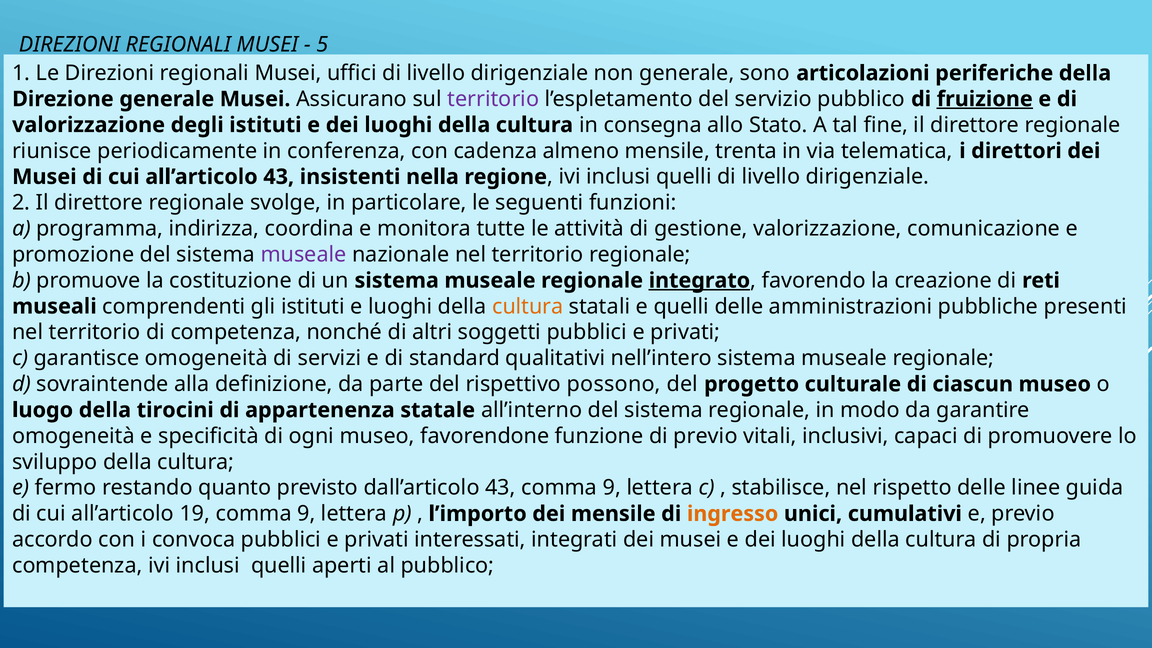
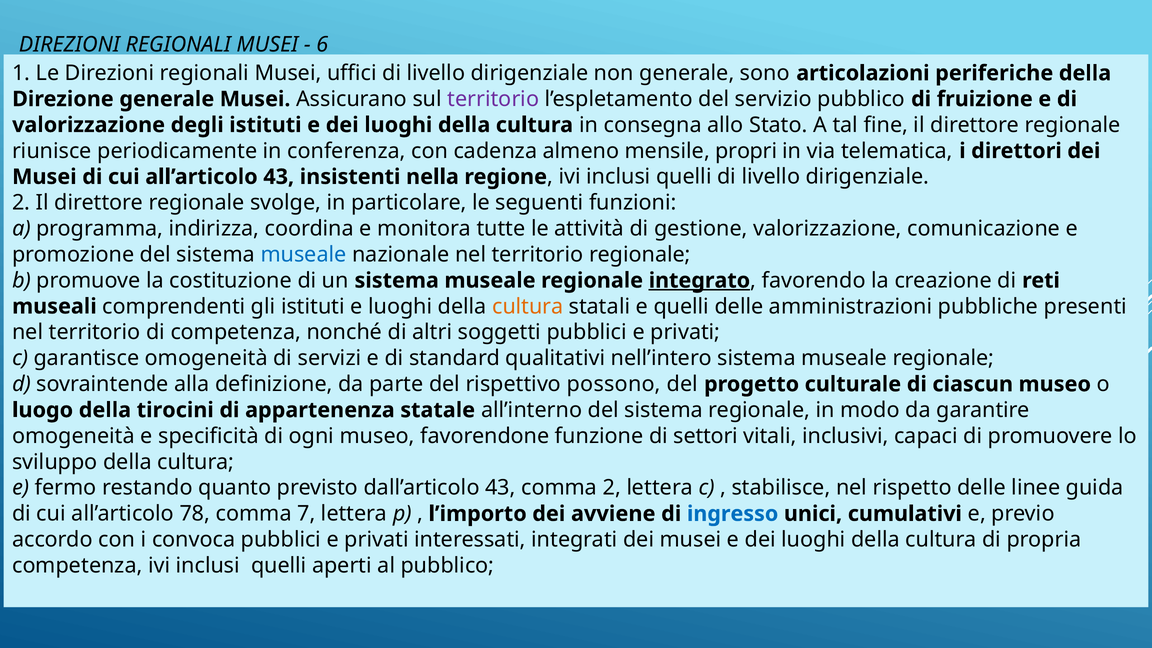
5: 5 -> 6
fruizione underline: present -> none
trenta: trenta -> propri
museale at (304, 255) colour: purple -> blue
di previo: previo -> settori
43 comma 9: 9 -> 2
19: 19 -> 78
9 at (306, 514): 9 -> 7
dei mensile: mensile -> avviene
ingresso colour: orange -> blue
